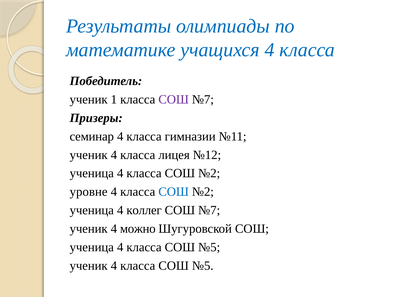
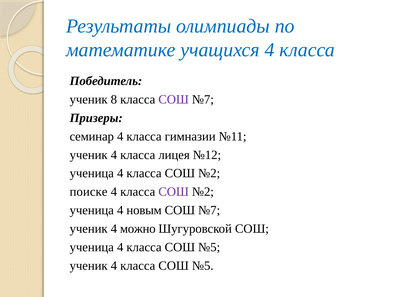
1: 1 -> 8
уровне: уровне -> поиске
СОШ at (174, 192) colour: blue -> purple
коллег: коллег -> новым
